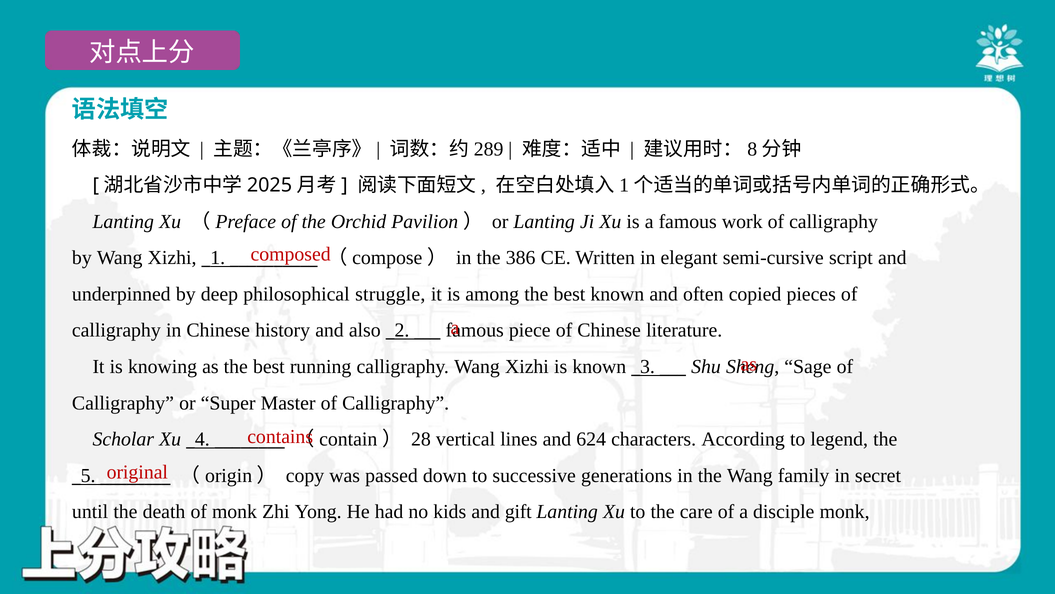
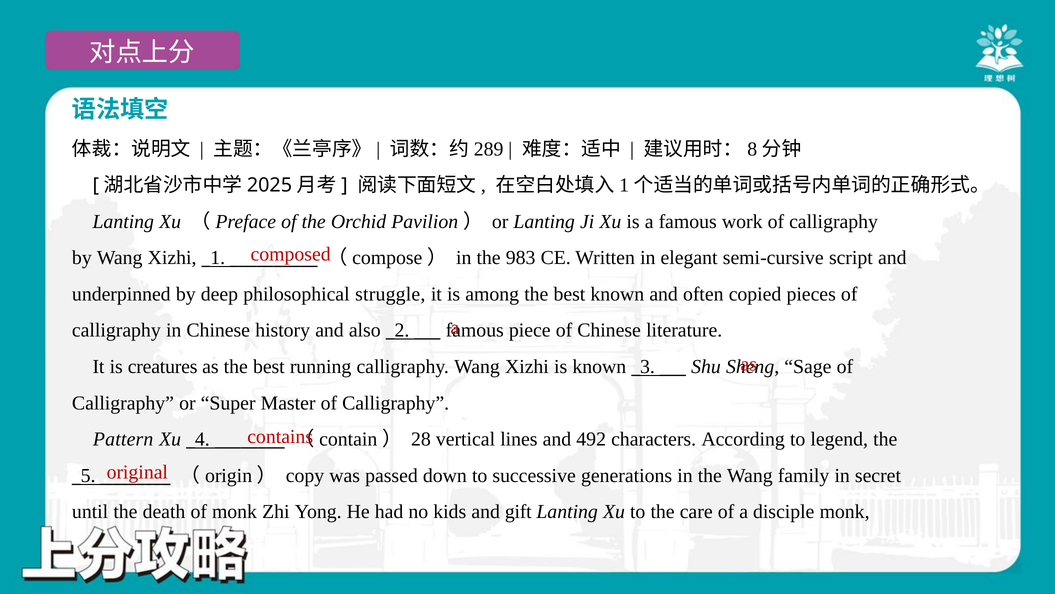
386: 386 -> 983
knowing: knowing -> creatures
Scholar: Scholar -> Pattern
624: 624 -> 492
